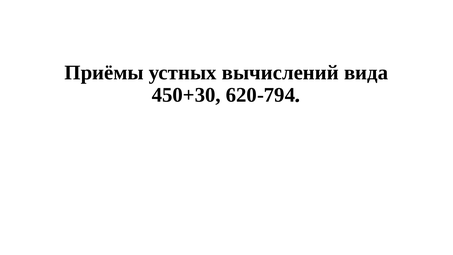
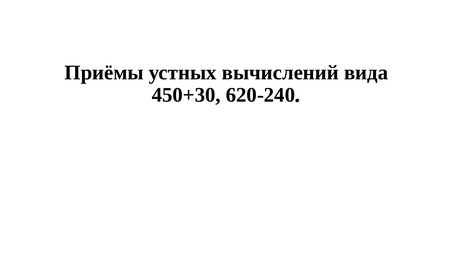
620-794: 620-794 -> 620-240
